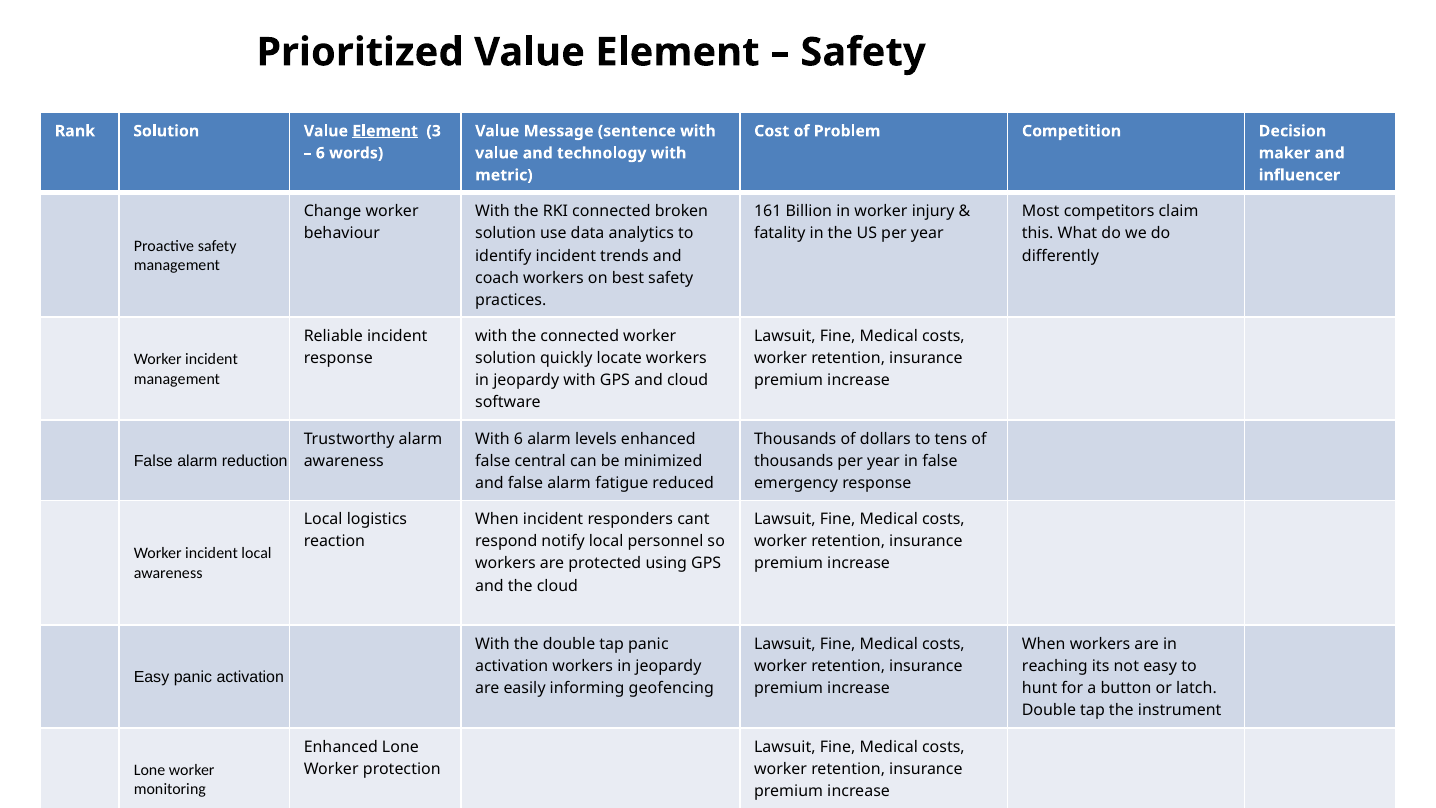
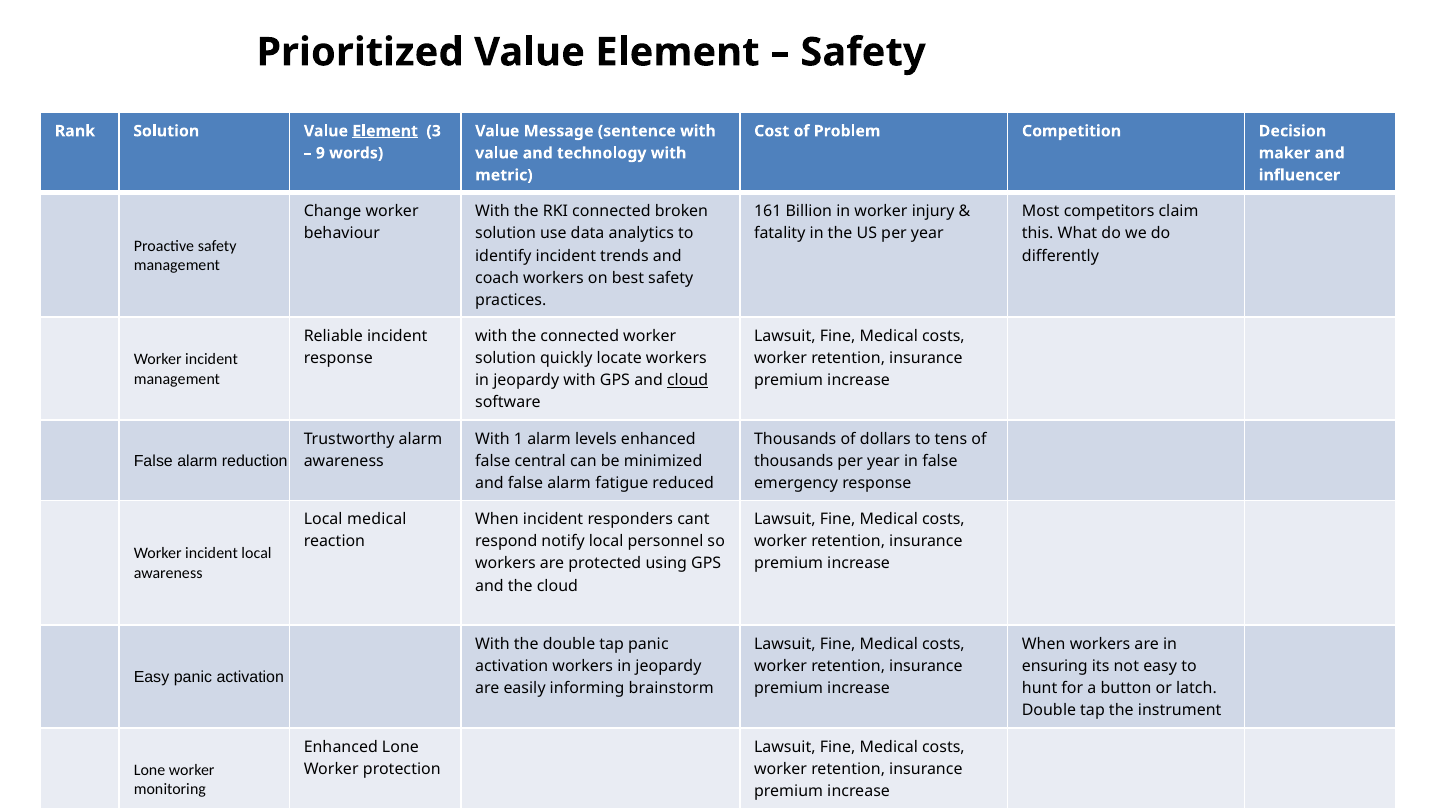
6 at (320, 153): 6 -> 9
cloud at (688, 380) underline: none -> present
With 6: 6 -> 1
Local logistics: logistics -> medical
reaching: reaching -> ensuring
geofencing: geofencing -> brainstorm
